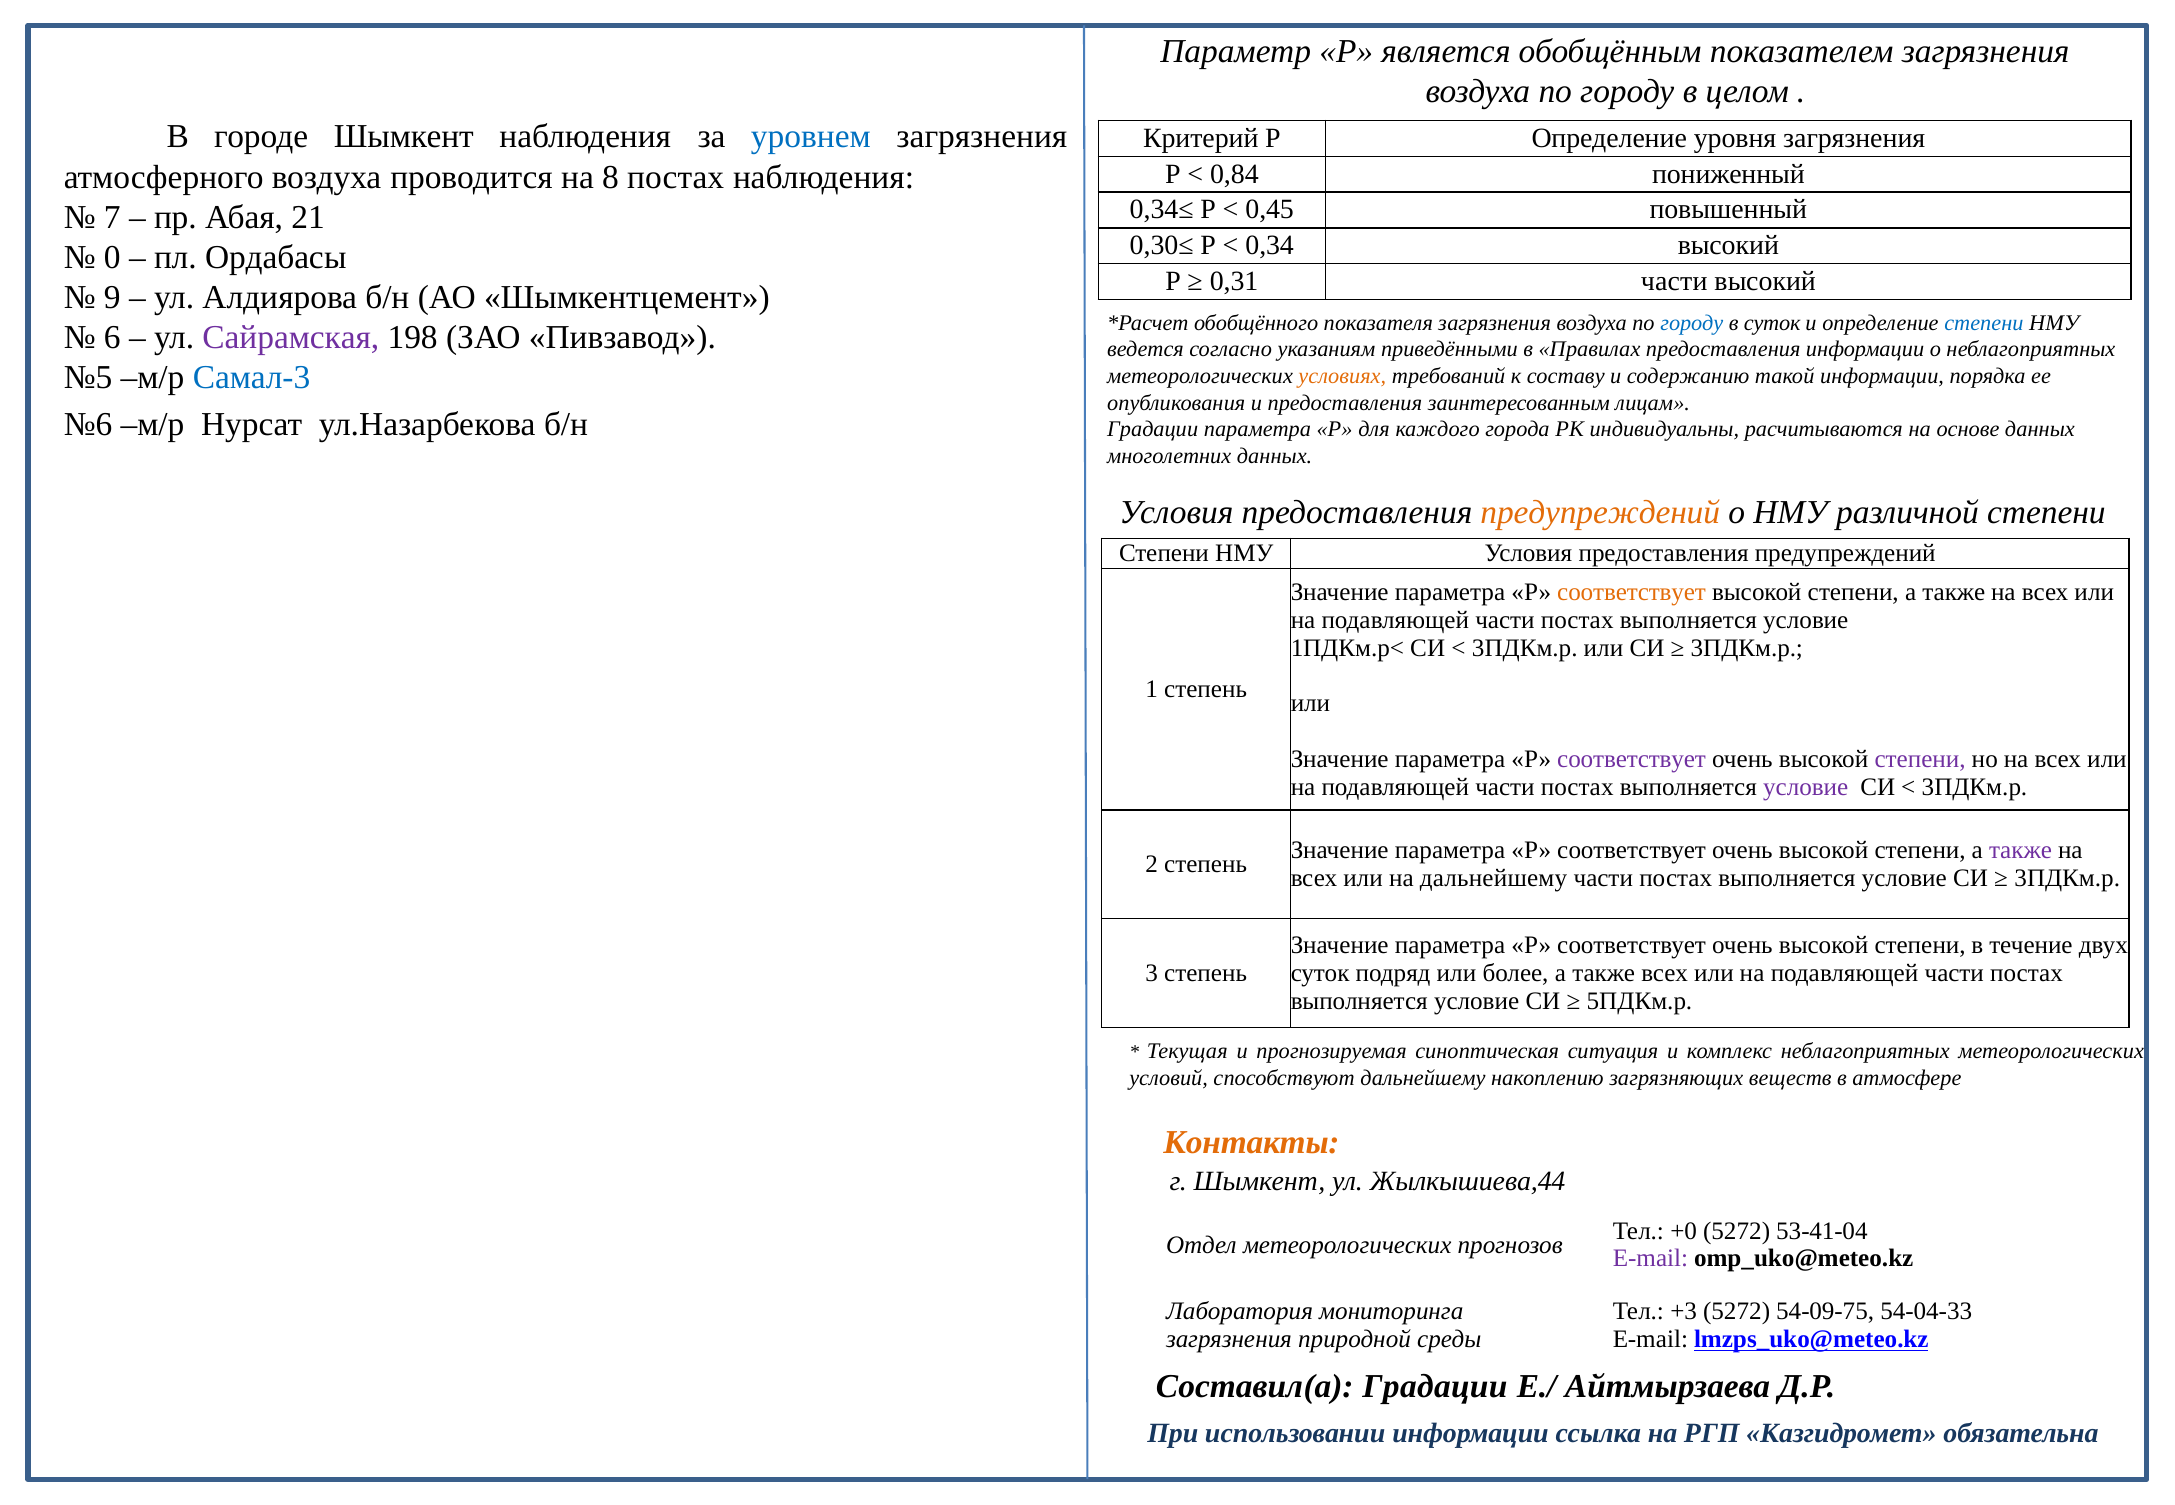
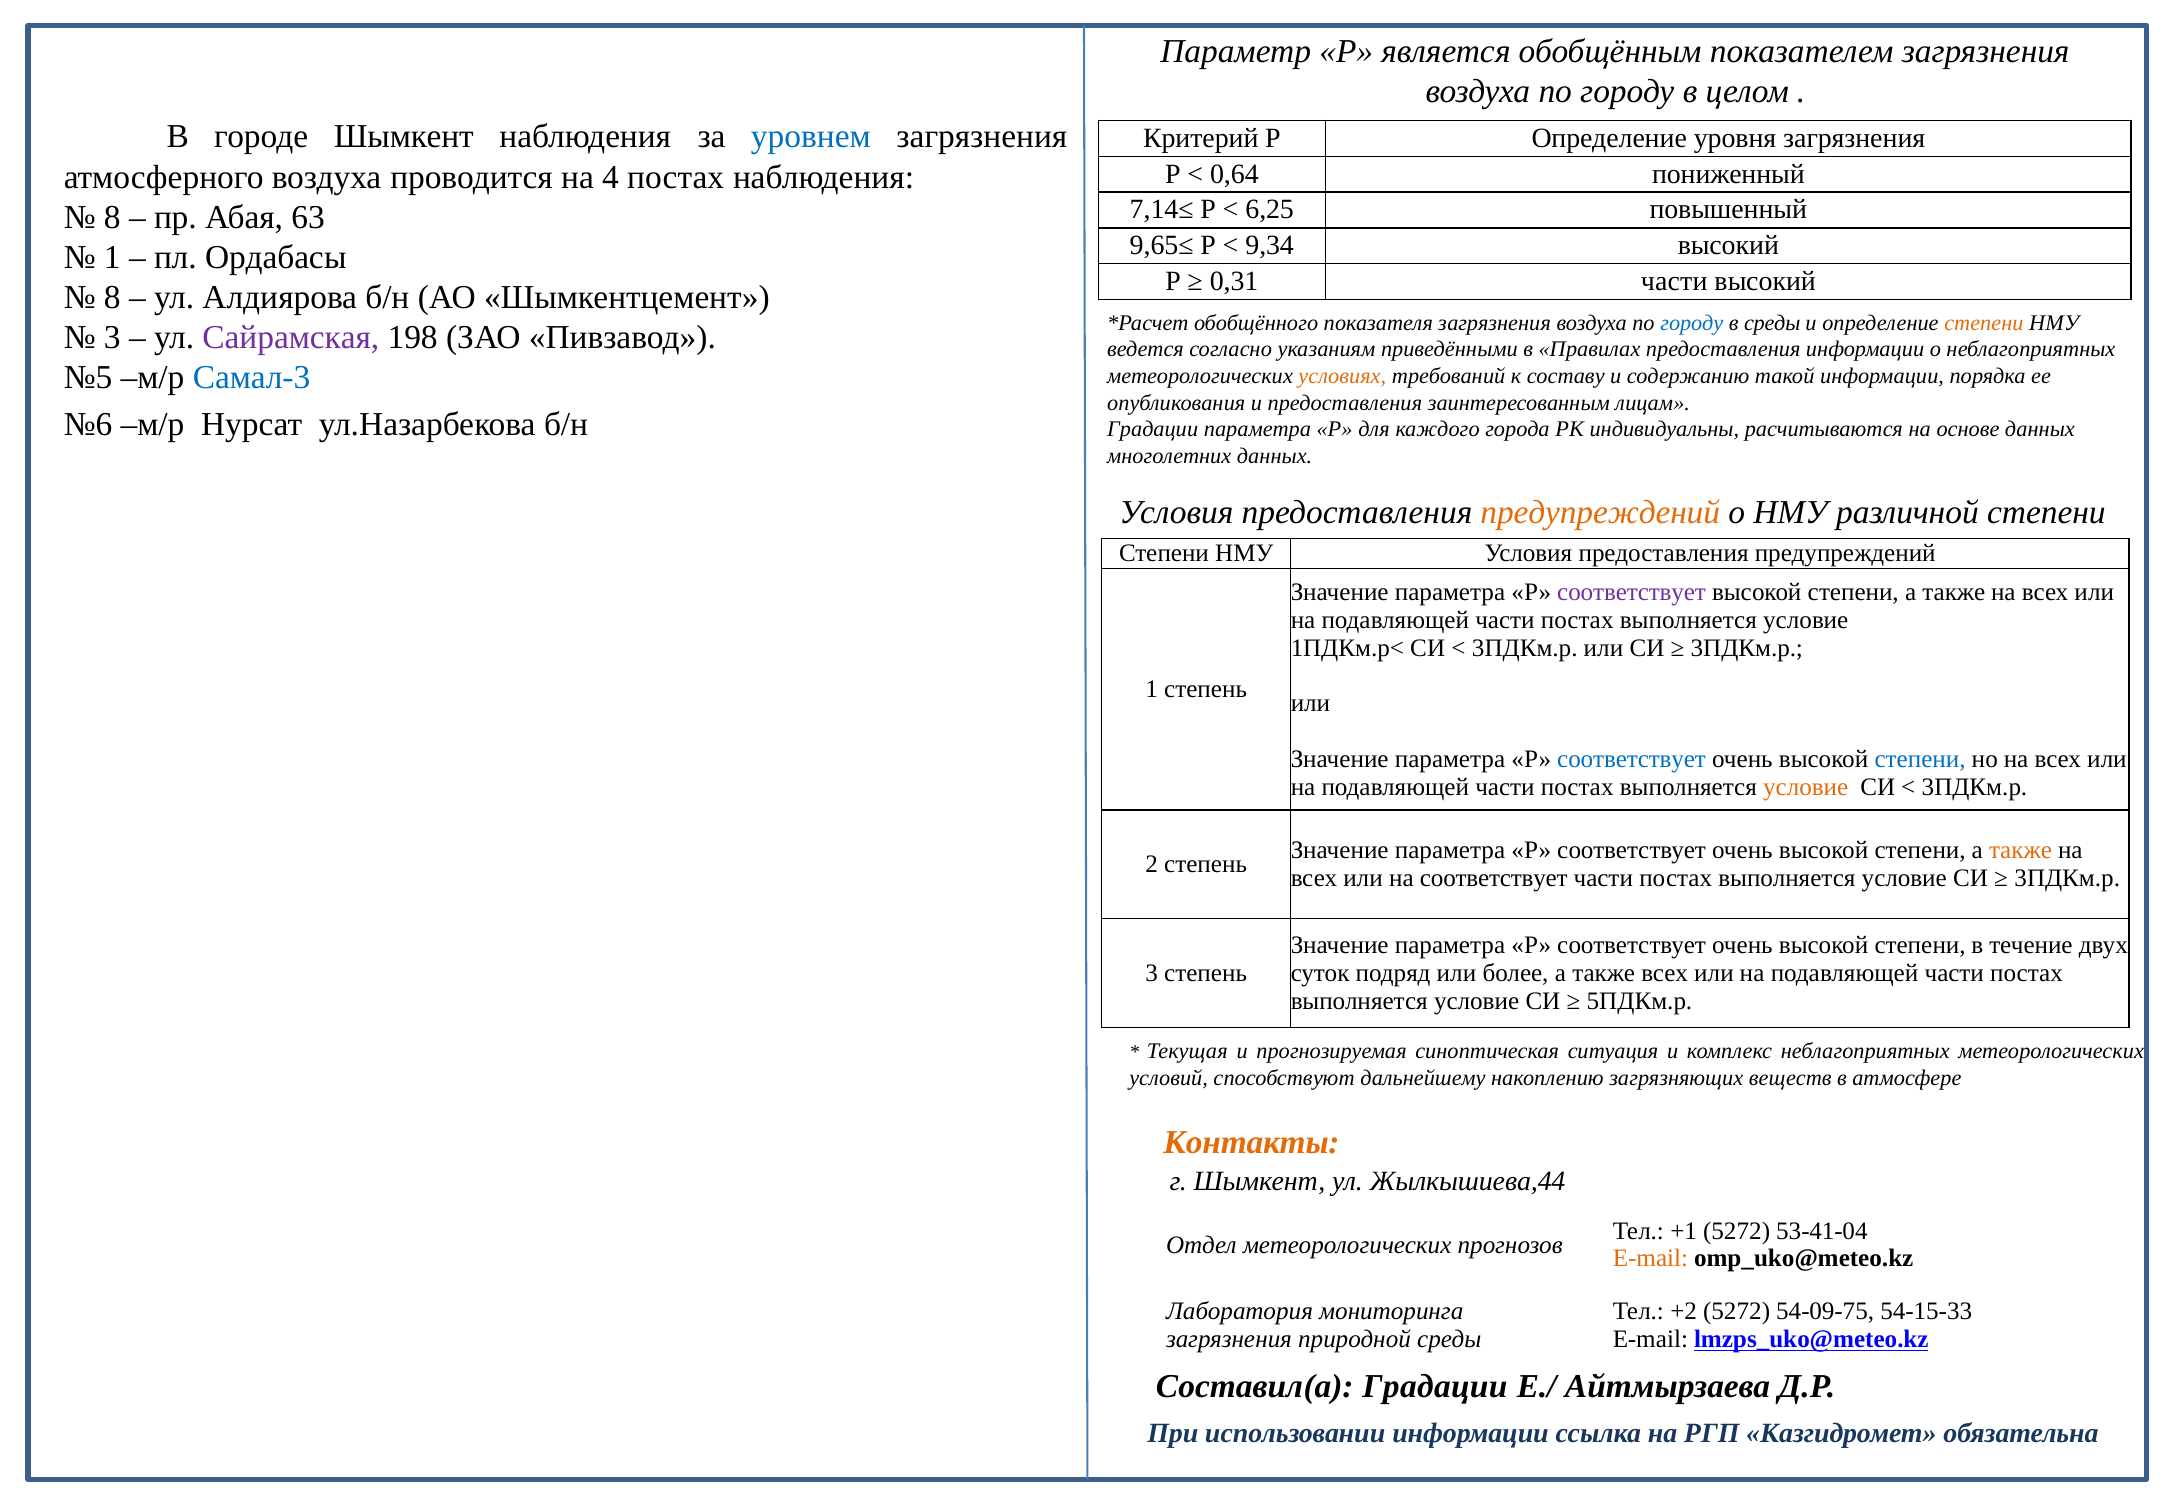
0,84: 0,84 -> 0,64
8: 8 -> 4
0,34≤: 0,34≤ -> 7,14≤
0,45: 0,45 -> 6,25
7 at (112, 217): 7 -> 8
21: 21 -> 63
0,30≤: 0,30≤ -> 9,65≤
0,34: 0,34 -> 9,34
0 at (112, 257): 0 -> 1
9 at (112, 298): 9 -> 8
в суток: суток -> среды
степени at (1984, 323) colour: blue -> orange
6 at (112, 338): 6 -> 3
соответствует at (1632, 592) colour: orange -> purple
соответствует at (1632, 759) colour: purple -> blue
степени at (1920, 759) colour: purple -> blue
условие at (1806, 787) colour: purple -> orange
также at (2021, 851) colour: purple -> orange
на дальнейшему: дальнейшему -> соответствует
+0: +0 -> +1
E-mail at (1650, 1259) colour: purple -> orange
+3: +3 -> +2
54-04-33: 54-04-33 -> 54-15-33
